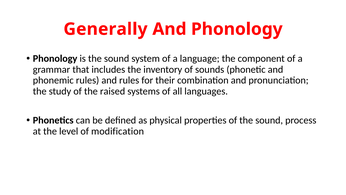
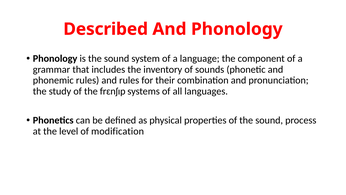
Generally: Generally -> Described
raised: raised -> frɛnʃɪp
